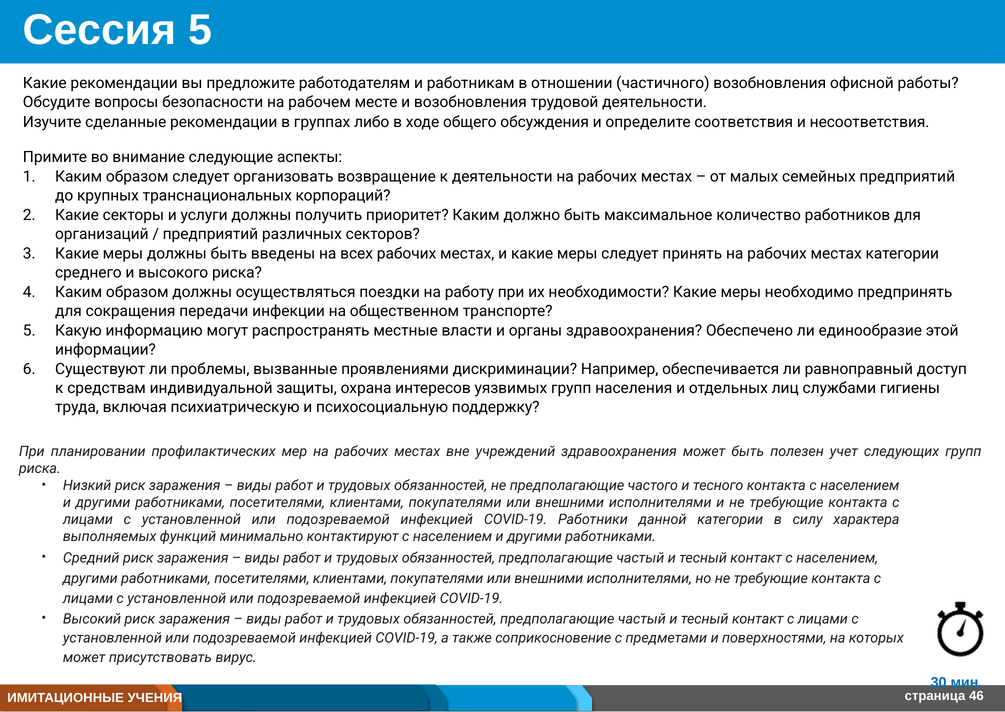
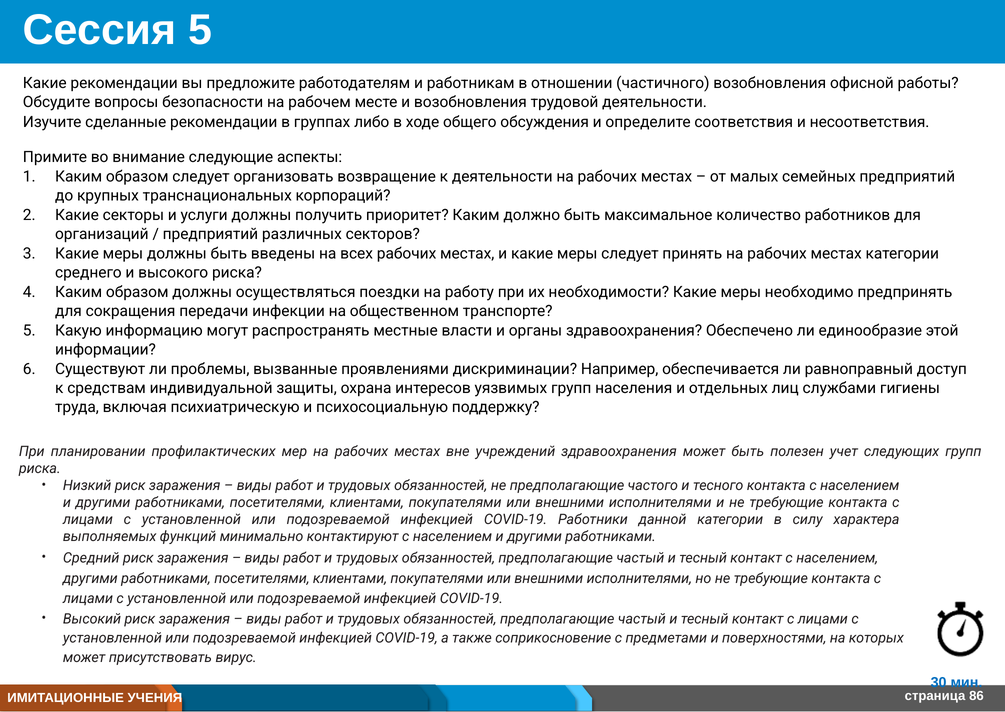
46: 46 -> 86
